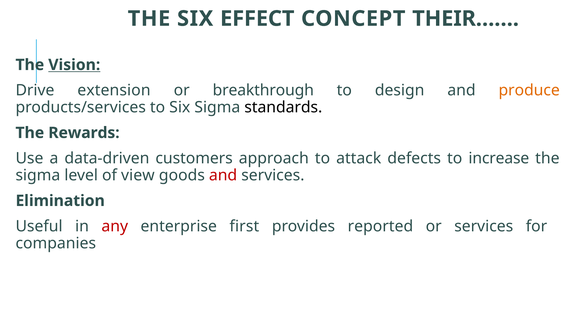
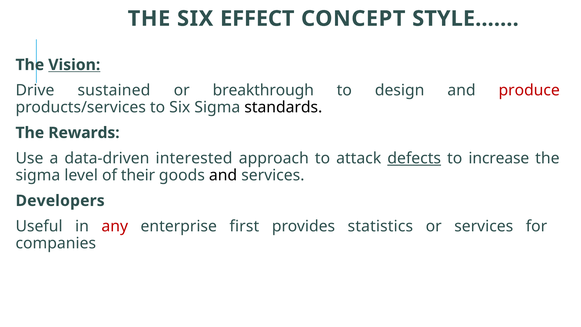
THEIR……: THEIR…… -> STYLE……
extension: extension -> sustained
produce colour: orange -> red
customers: customers -> interested
defects underline: none -> present
view: view -> their
and at (223, 175) colour: red -> black
Elimination: Elimination -> Developers
reported: reported -> statistics
